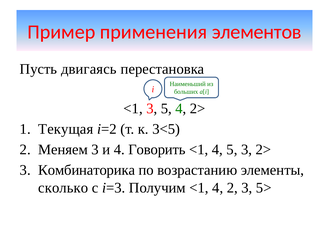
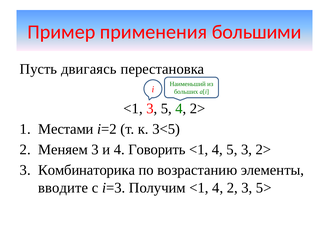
элементов: элементов -> большими
Текущая: Текущая -> Местами
сколько: сколько -> вводите
